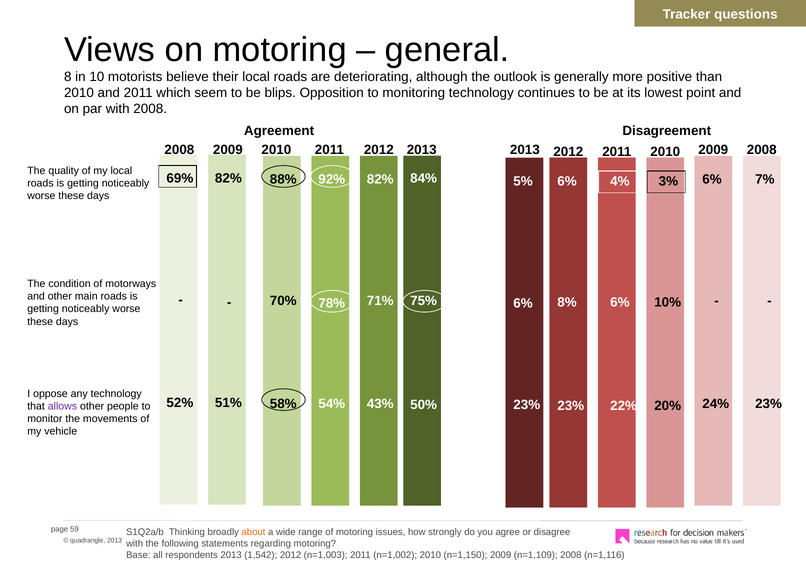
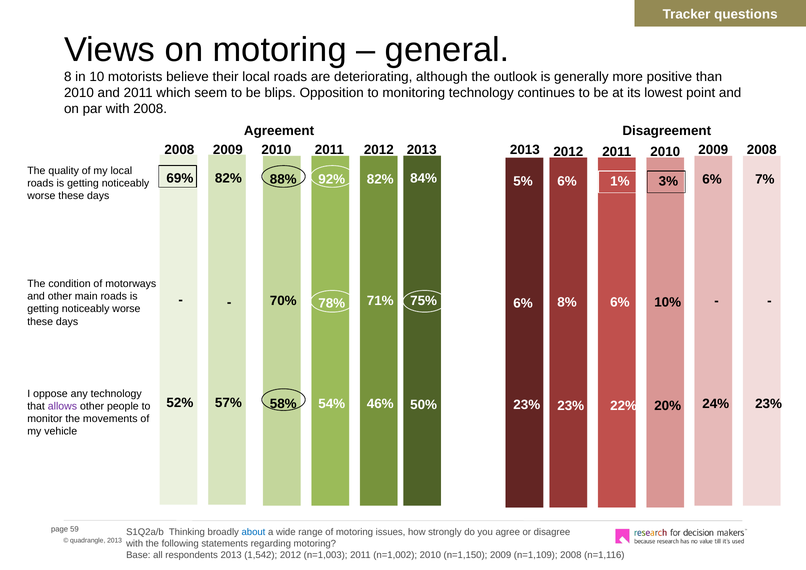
4%: 4% -> 1%
51%: 51% -> 57%
43%: 43% -> 46%
about colour: orange -> blue
